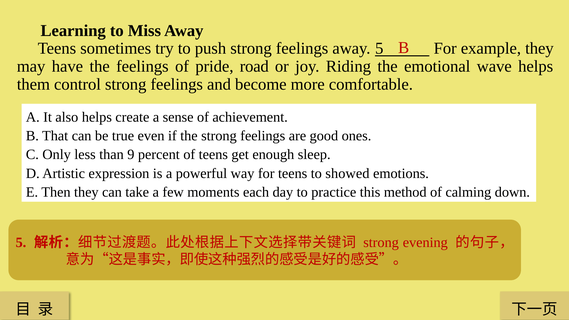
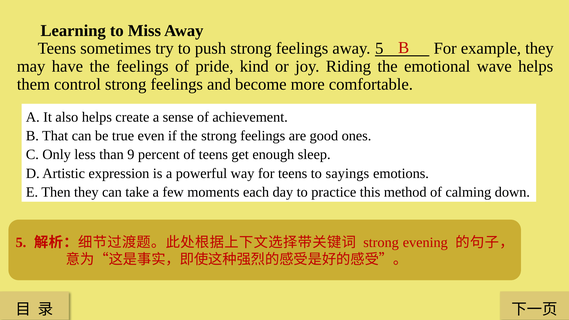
road: road -> kind
showed: showed -> sayings
